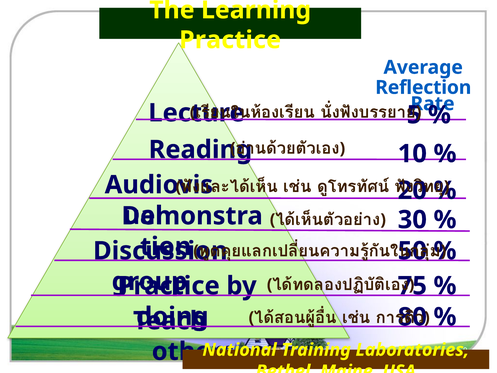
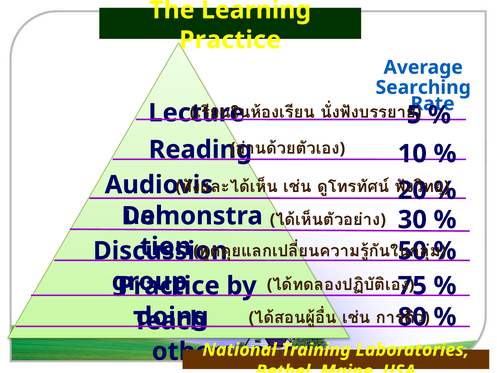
Reflection: Reflection -> Searching
